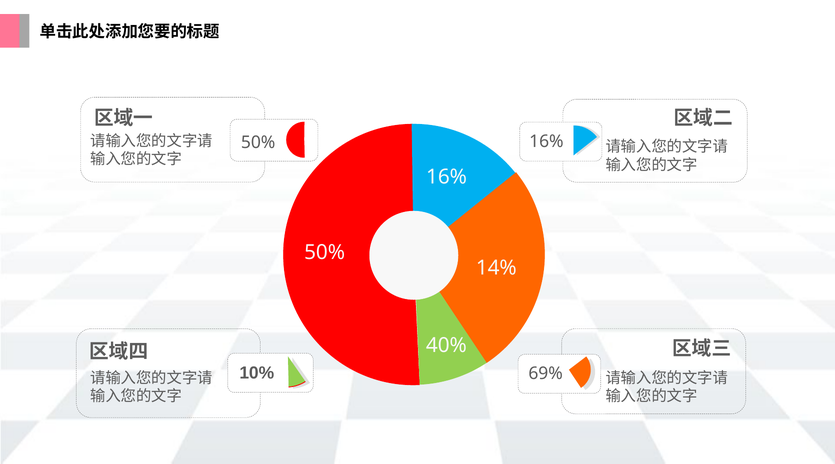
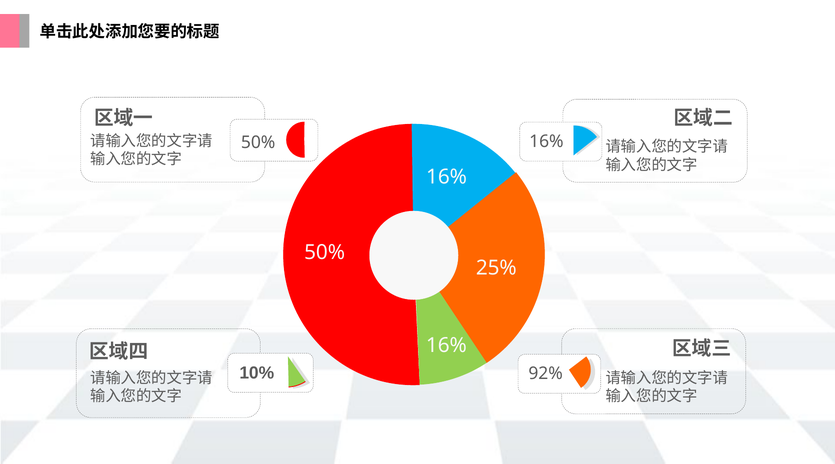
14%: 14% -> 25%
40% at (446, 345): 40% -> 16%
69%: 69% -> 92%
